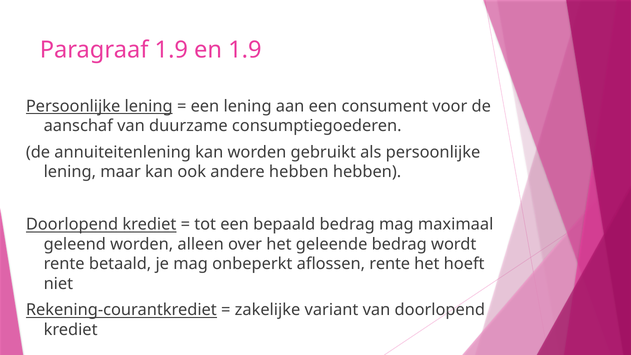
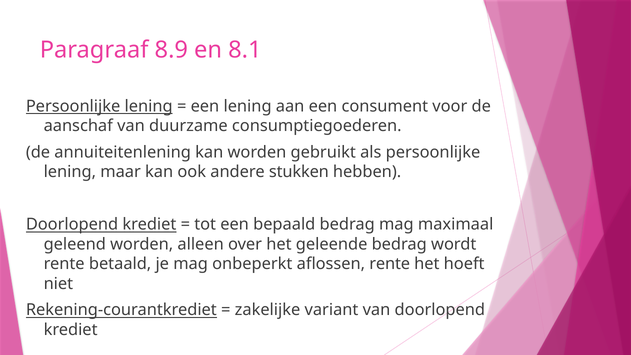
Paragraaf 1.9: 1.9 -> 8.9
en 1.9: 1.9 -> 8.1
andere hebben: hebben -> stukken
